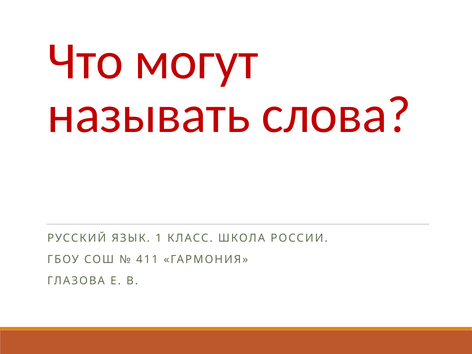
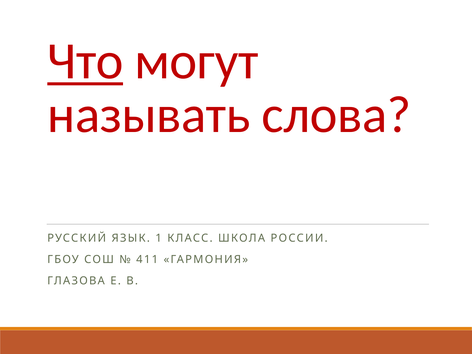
Что underline: none -> present
